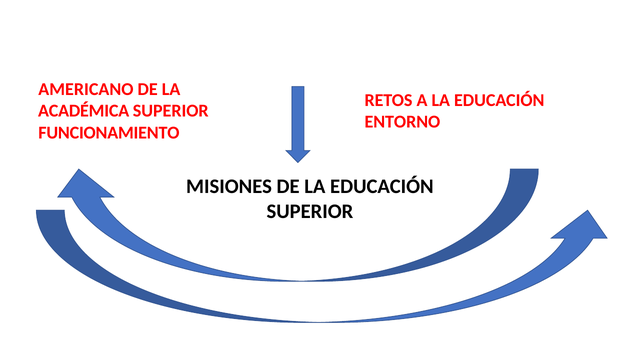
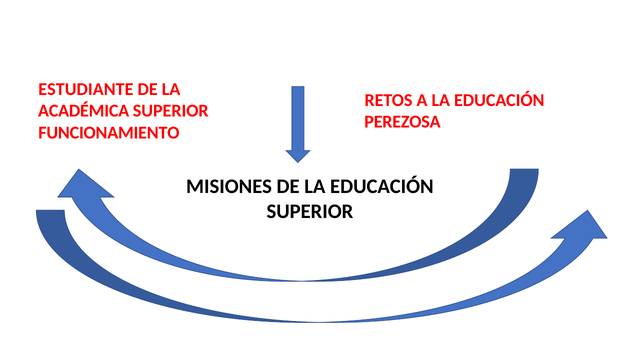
AMERICANO: AMERICANO -> ESTUDIANTE
ENTORNO: ENTORNO -> PEREZOSA
